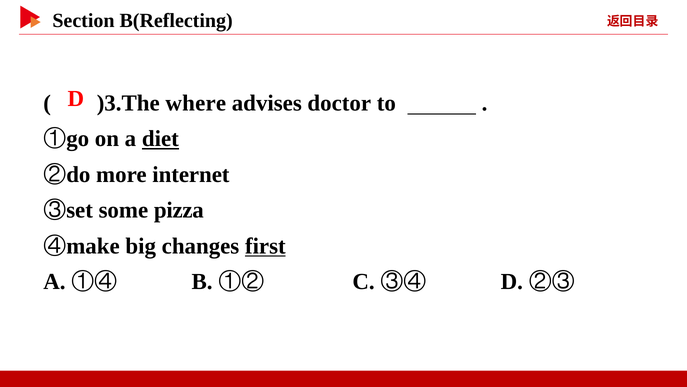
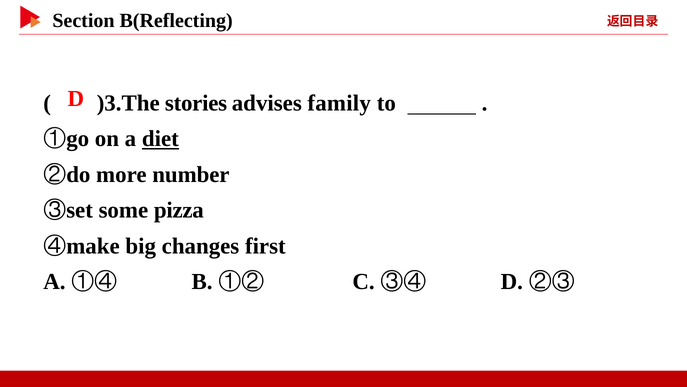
where: where -> stories
doctor: doctor -> family
internet: internet -> number
first underline: present -> none
